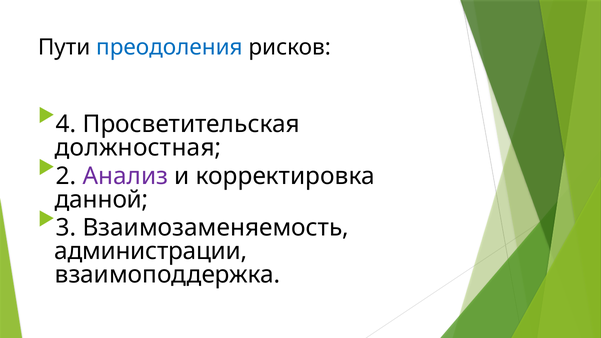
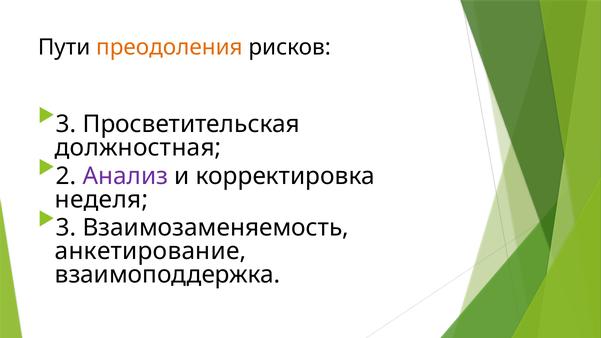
преодоления colour: blue -> orange
4 at (66, 124): 4 -> 3
данной: данной -> неделя
администрации: администрации -> анкетирование
